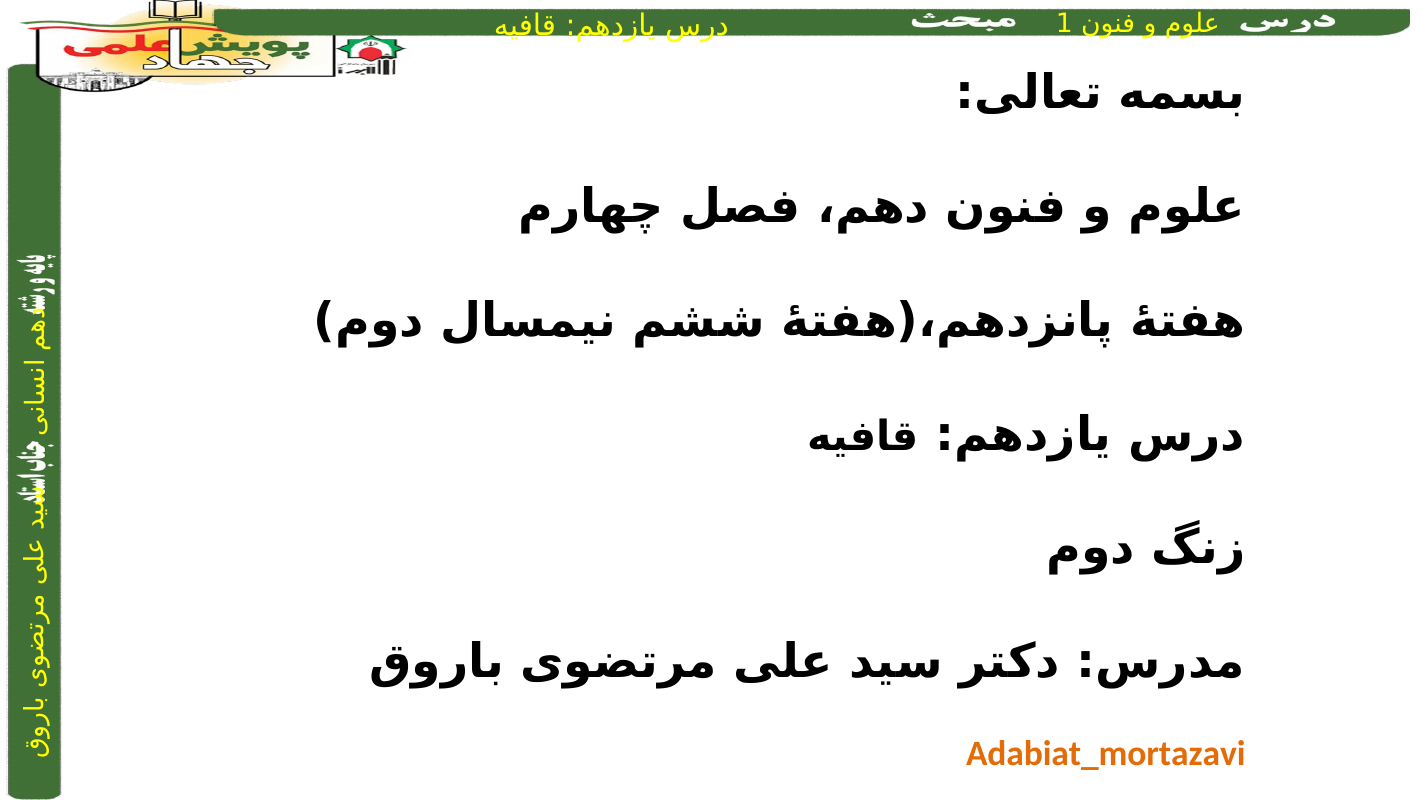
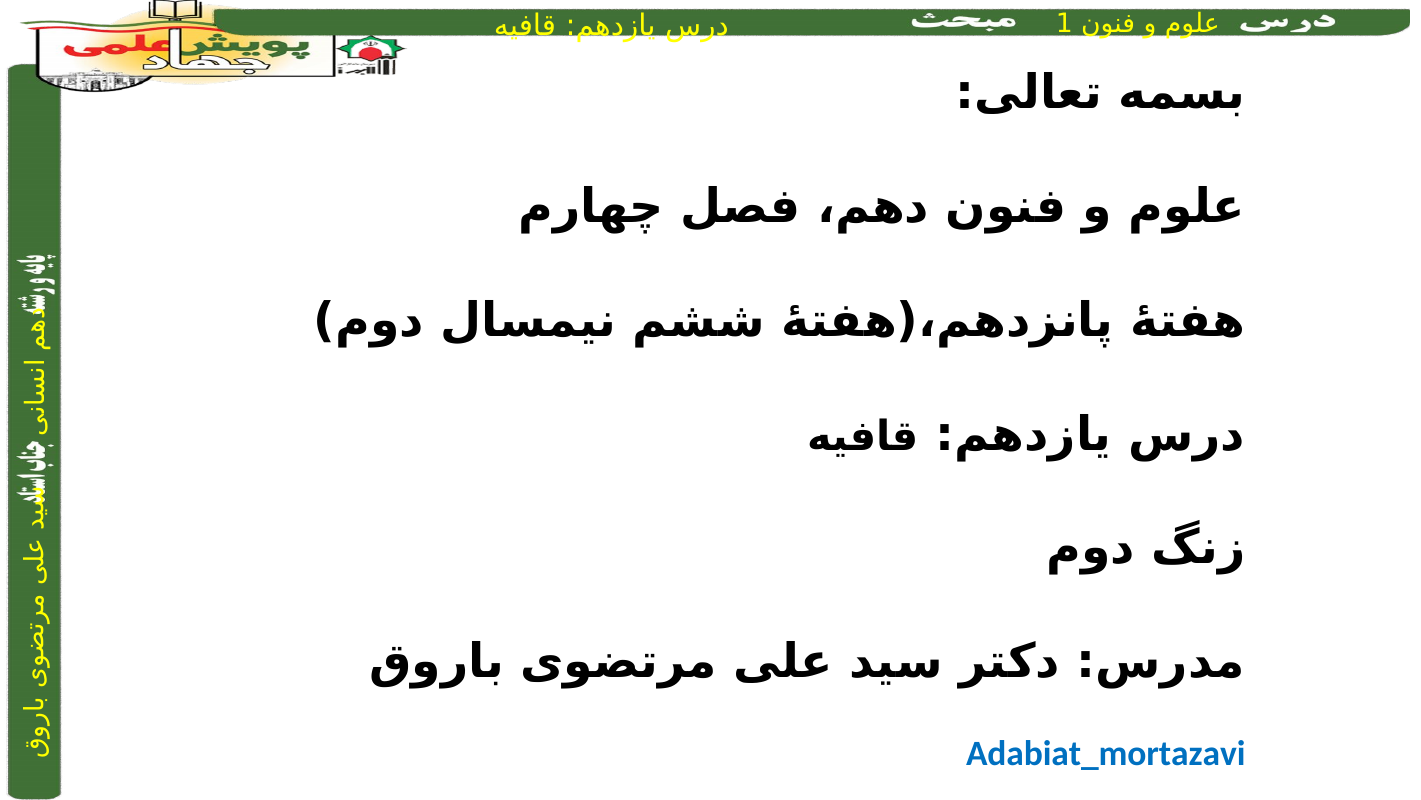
Adabiat_mortazavi colour: orange -> blue
